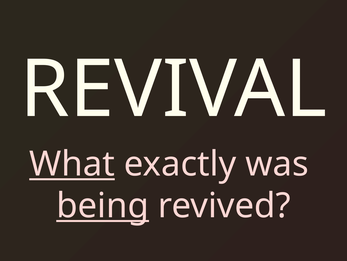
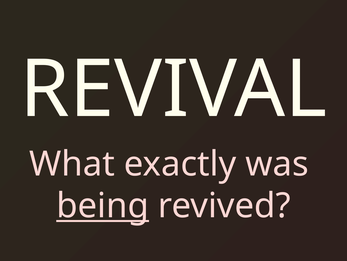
What underline: present -> none
